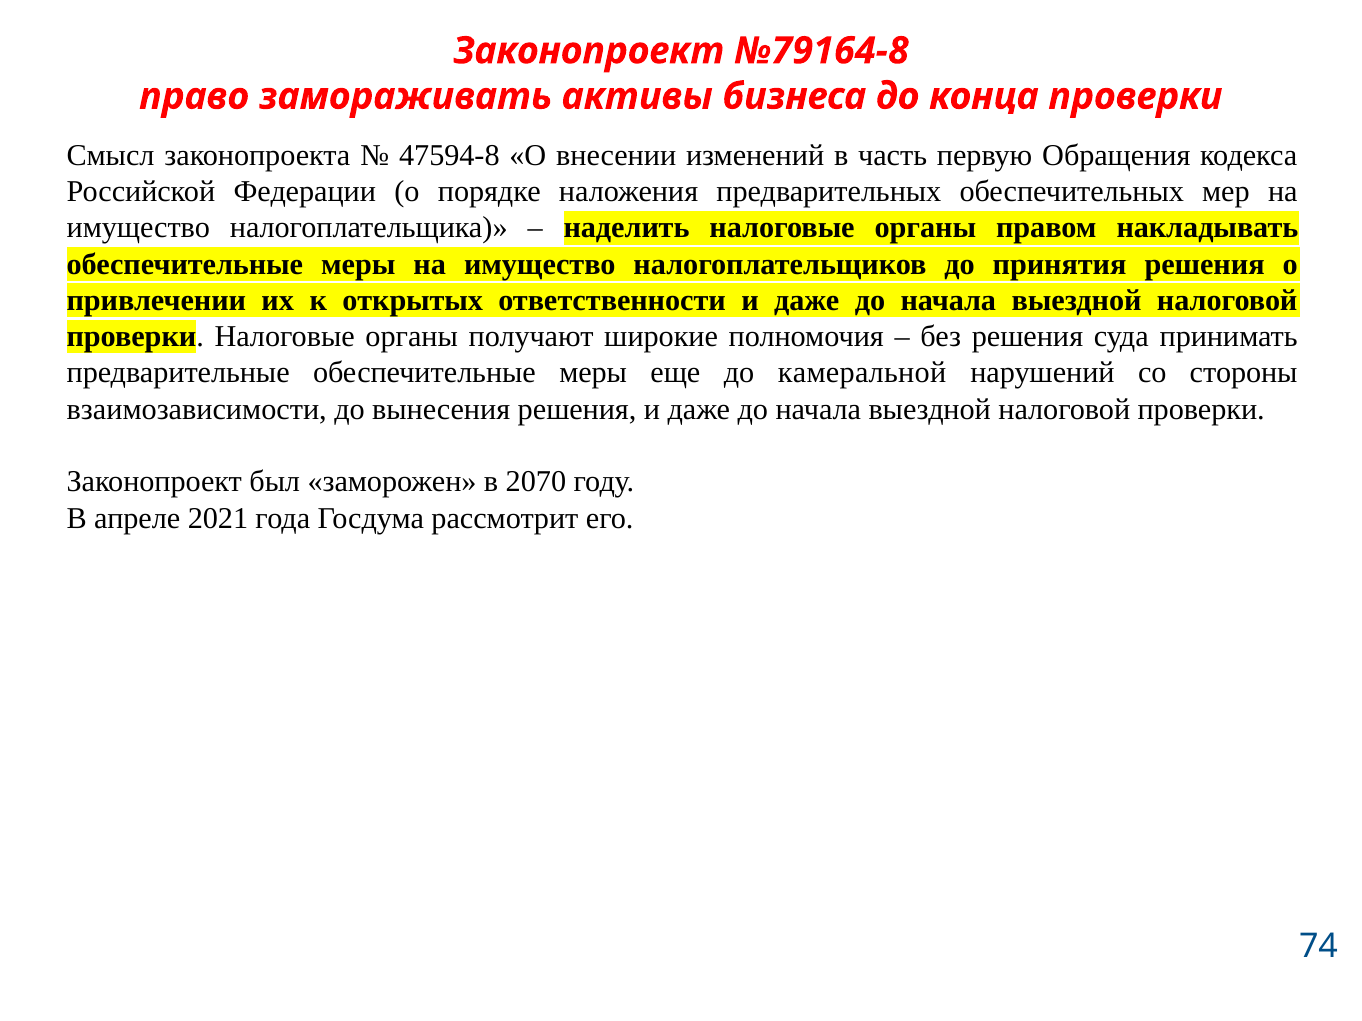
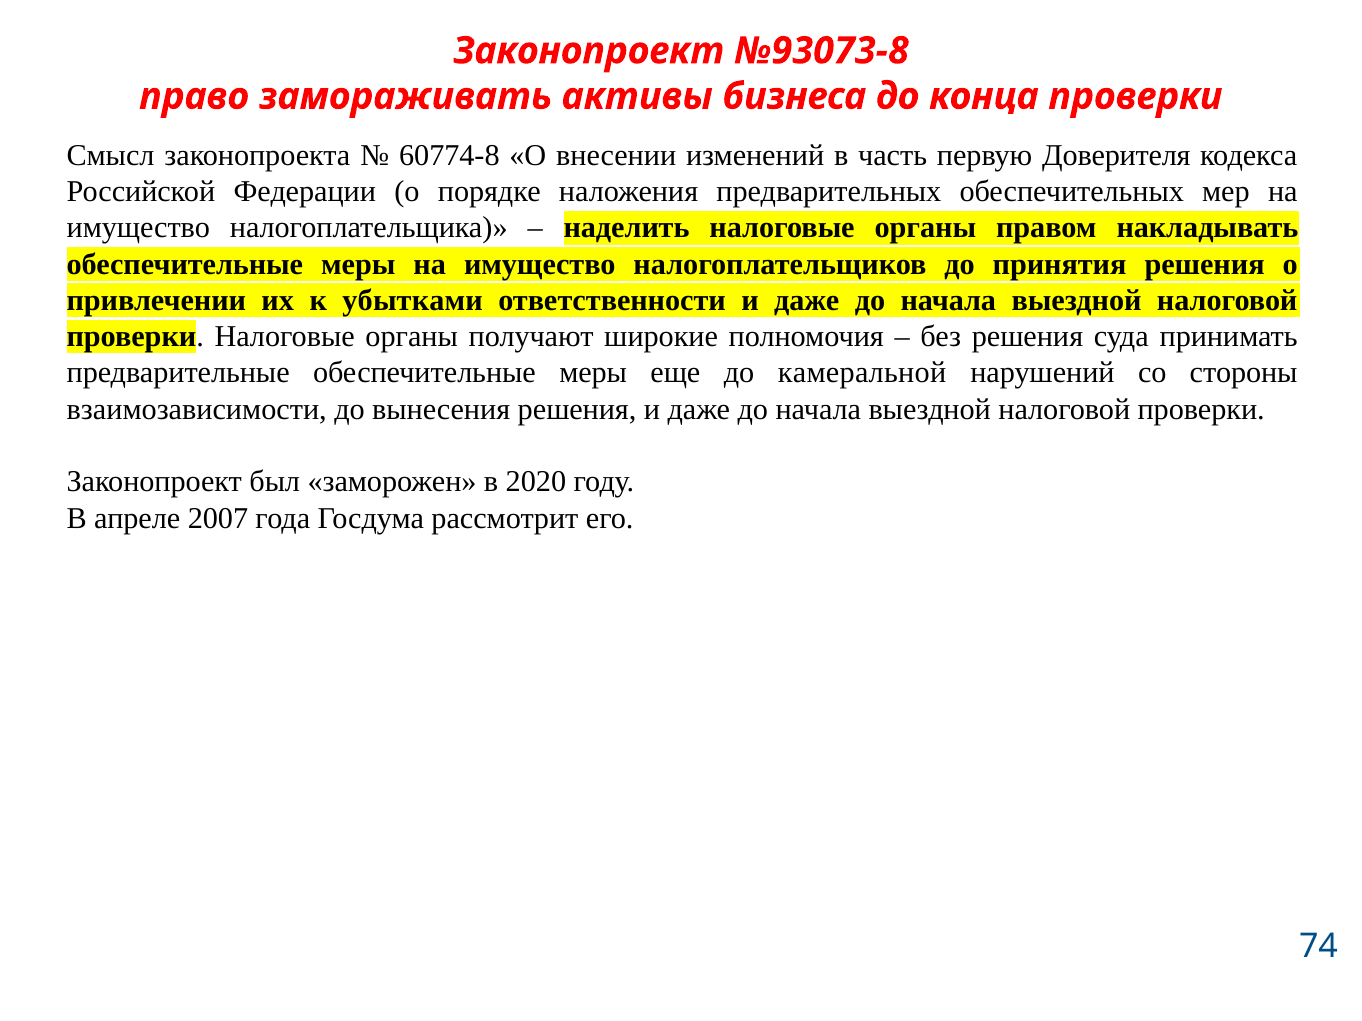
№79164-8: №79164-8 -> №93073-8
47594-8: 47594-8 -> 60774-8
Обращения: Обращения -> Доверителя
открытых: открытых -> убытками
2070: 2070 -> 2020
2021: 2021 -> 2007
